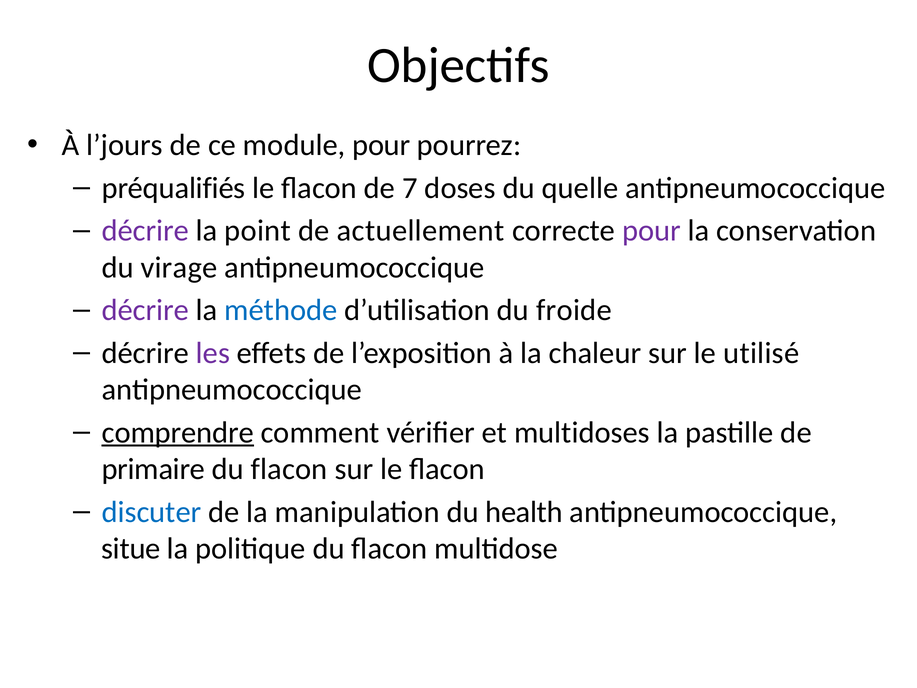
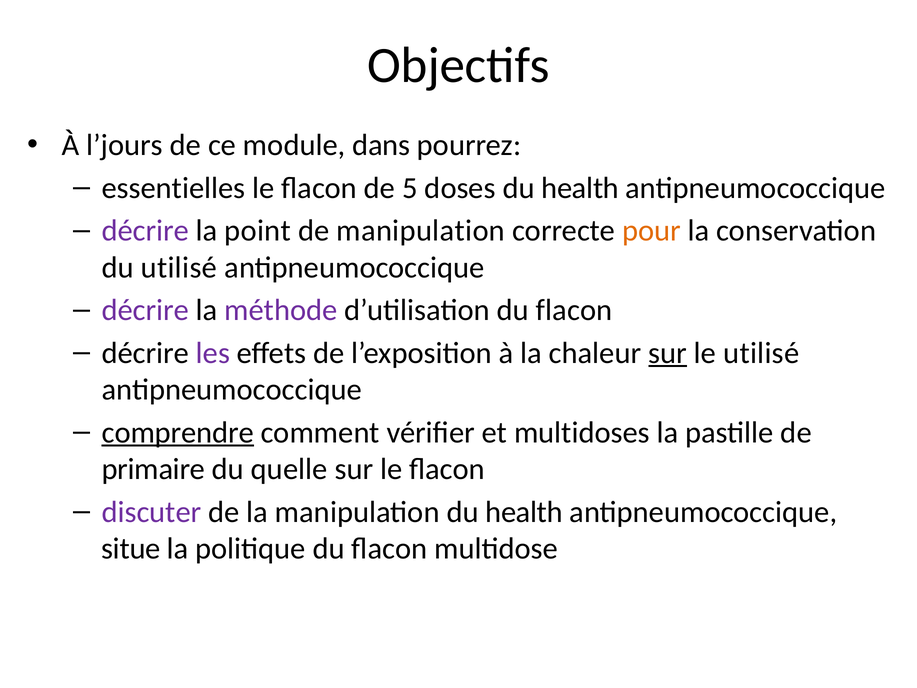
module pour: pour -> dans
préqualifiés: préqualifiés -> essentielles
7: 7 -> 5
doses du quelle: quelle -> health
de actuellement: actuellement -> manipulation
pour at (651, 231) colour: purple -> orange
du virage: virage -> utilisé
méthode colour: blue -> purple
d’utilisation du froide: froide -> flacon
sur at (668, 353) underline: none -> present
flacon at (289, 469): flacon -> quelle
discuter colour: blue -> purple
